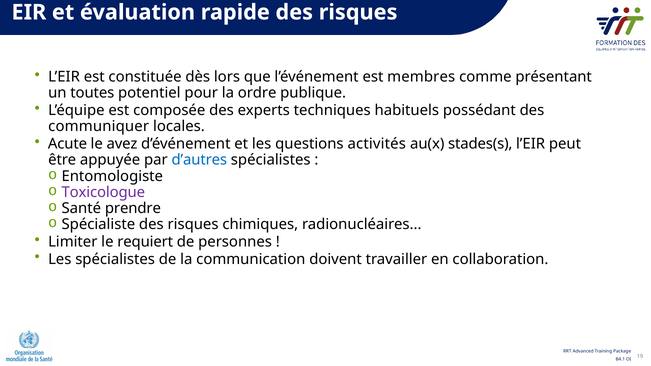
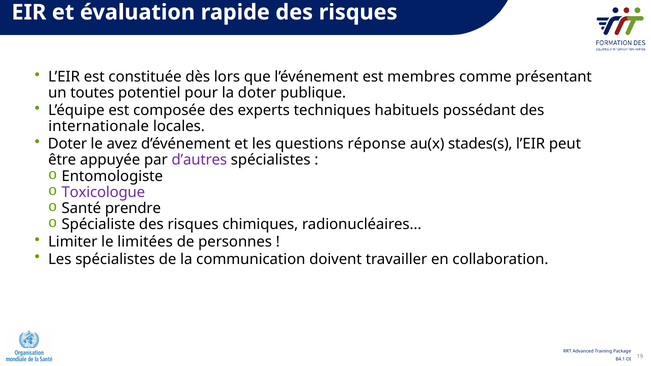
la ordre: ordre -> doter
communiquer: communiquer -> internationale
Acute at (67, 144): Acute -> Doter
activités: activités -> réponse
d’autres colour: blue -> purple
requiert: requiert -> limitées
